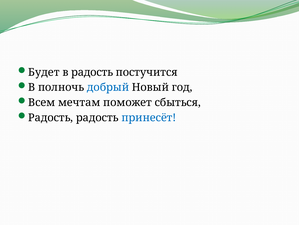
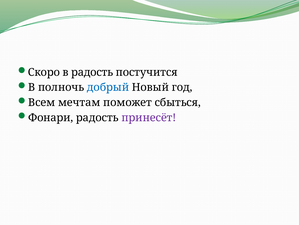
Будет: Будет -> Скоро
Радость at (51, 117): Радость -> Фонари
принесёт colour: blue -> purple
